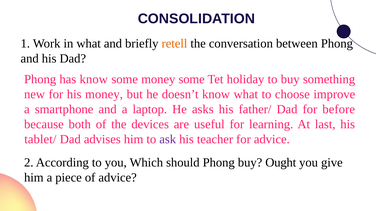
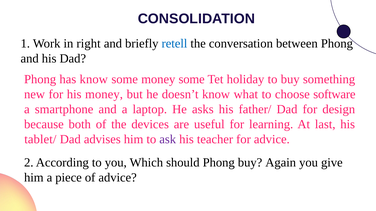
in what: what -> right
retell colour: orange -> blue
improve: improve -> software
before: before -> design
Ought: Ought -> Again
